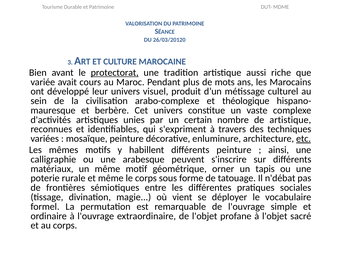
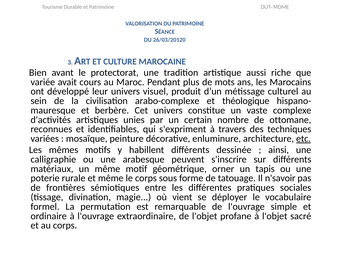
protectorat underline: present -> none
de artistique: artistique -> ottomane
différents peinture: peinture -> dessinée
n'débat: n'débat -> n'savoir
